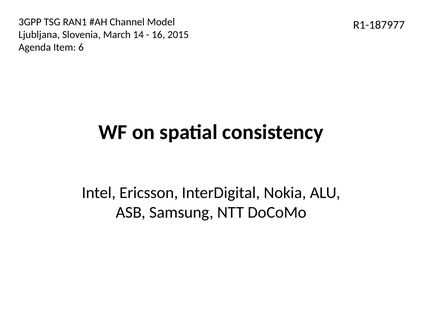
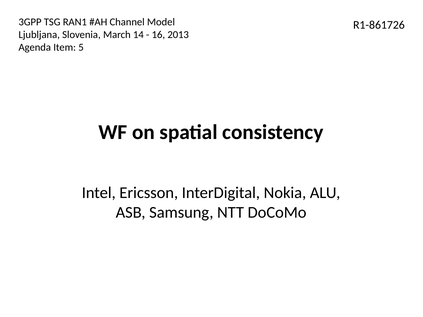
R1-187977: R1-187977 -> R1-861726
2015: 2015 -> 2013
6: 6 -> 5
